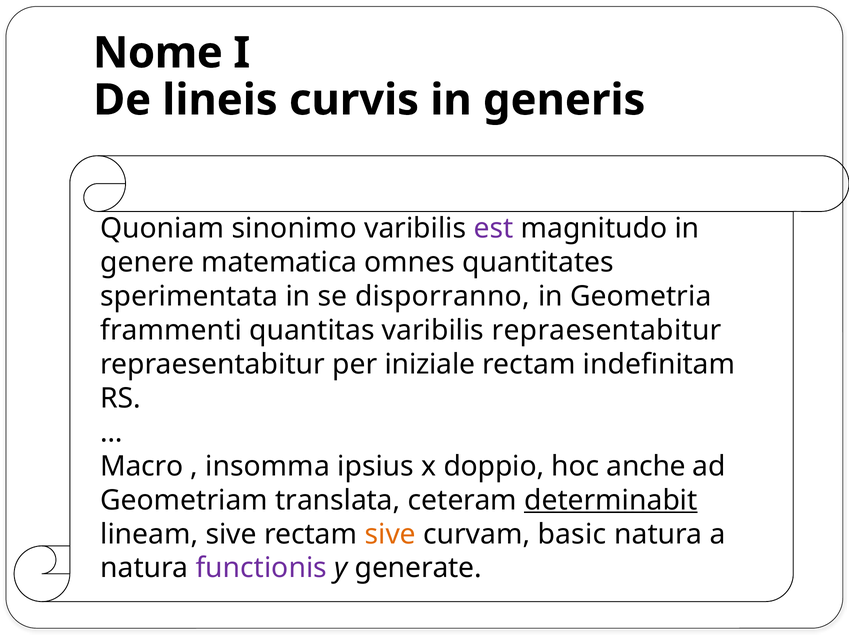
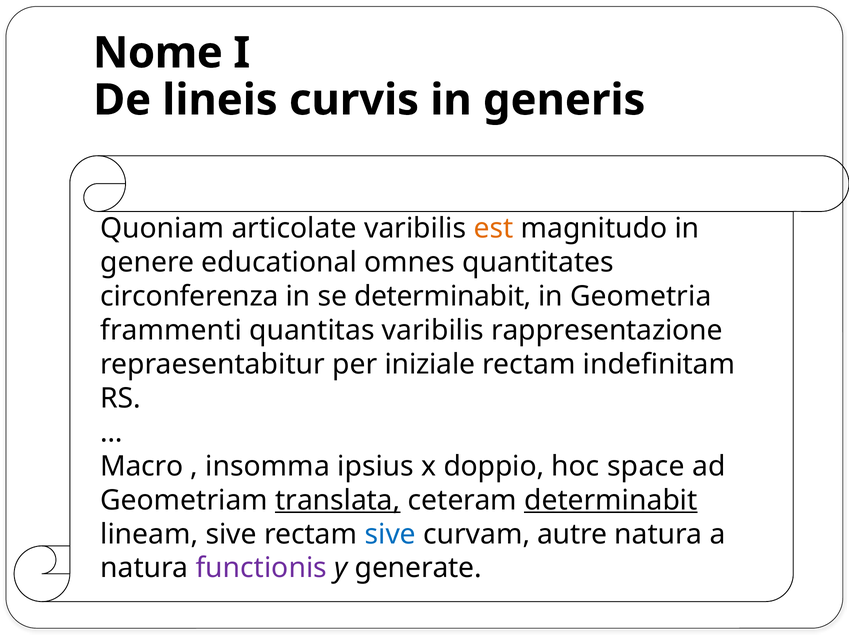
sinonimo: sinonimo -> articolate
est colour: purple -> orange
matematica: matematica -> educational
sperimentata: sperimentata -> circonferenza
se disporranno: disporranno -> determinabit
varibilis repraesentabitur: repraesentabitur -> rappresentazione
anche: anche -> space
translata underline: none -> present
sive at (390, 534) colour: orange -> blue
basic: basic -> autre
